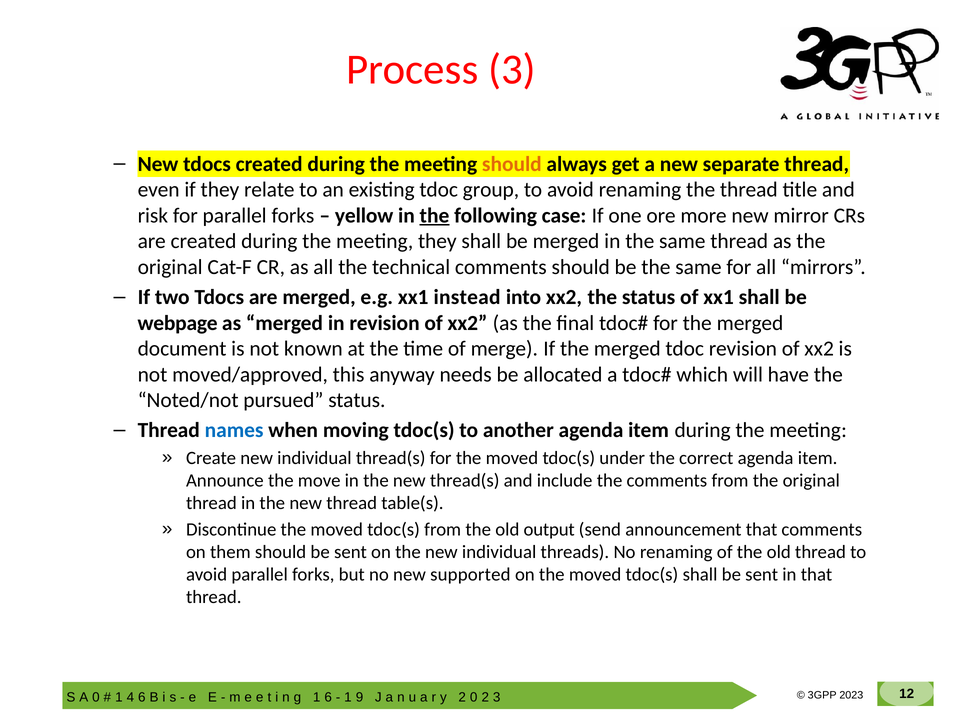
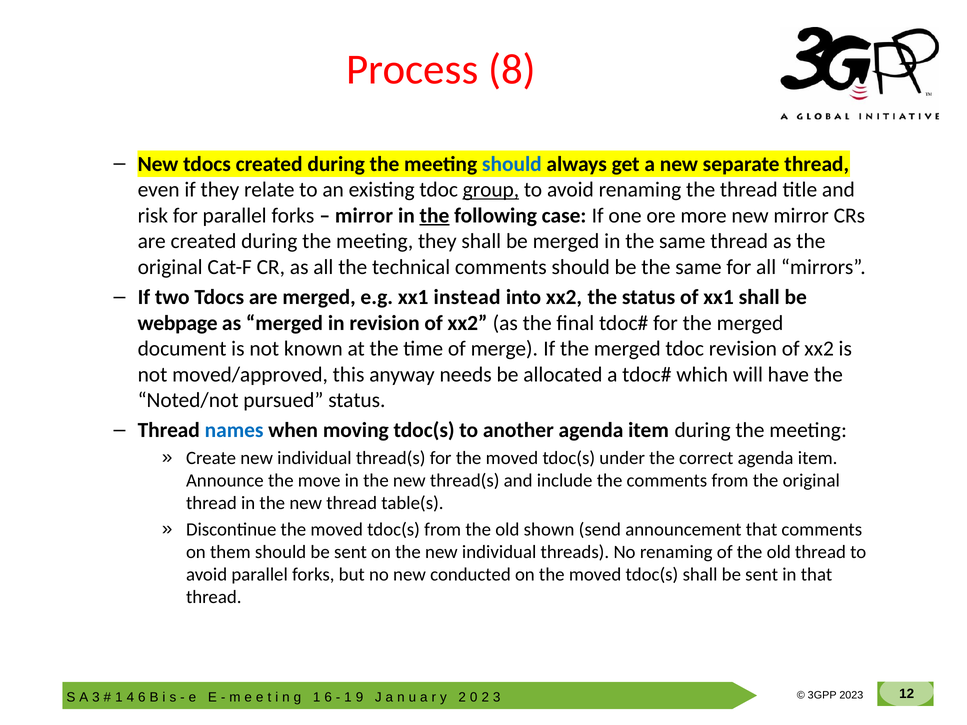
Process 3: 3 -> 8
should at (512, 164) colour: orange -> blue
group underline: none -> present
yellow at (364, 216): yellow -> mirror
output: output -> shown
supported: supported -> conducted
A 0: 0 -> 3
